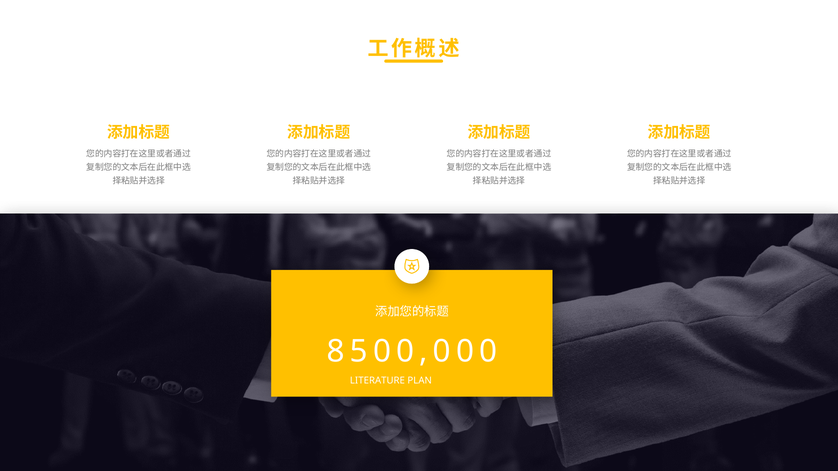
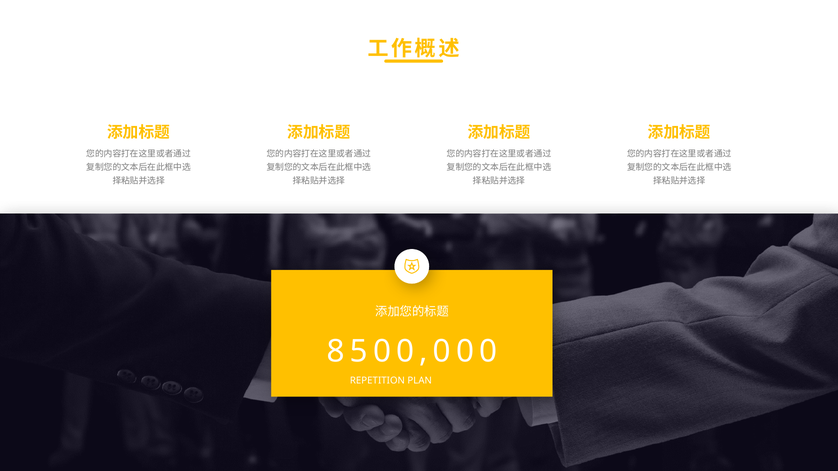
LITERATURE: LITERATURE -> REPETITION
